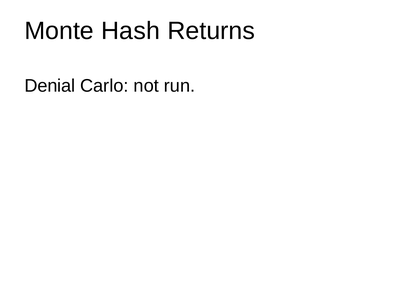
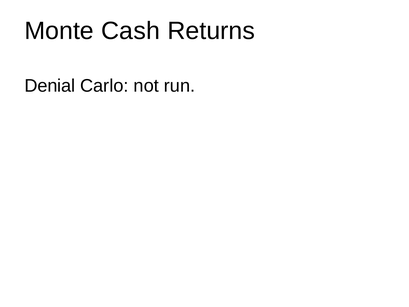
Hash: Hash -> Cash
